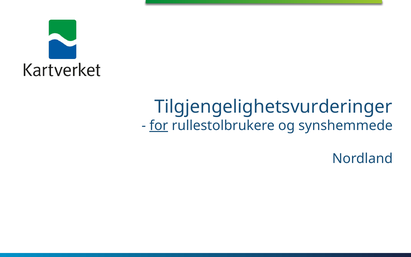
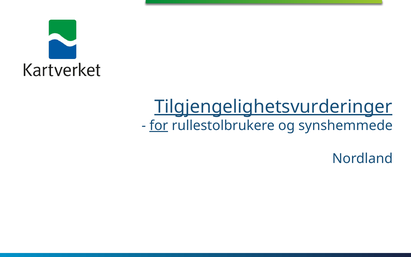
Tilgjengelighetsvurderinger underline: none -> present
